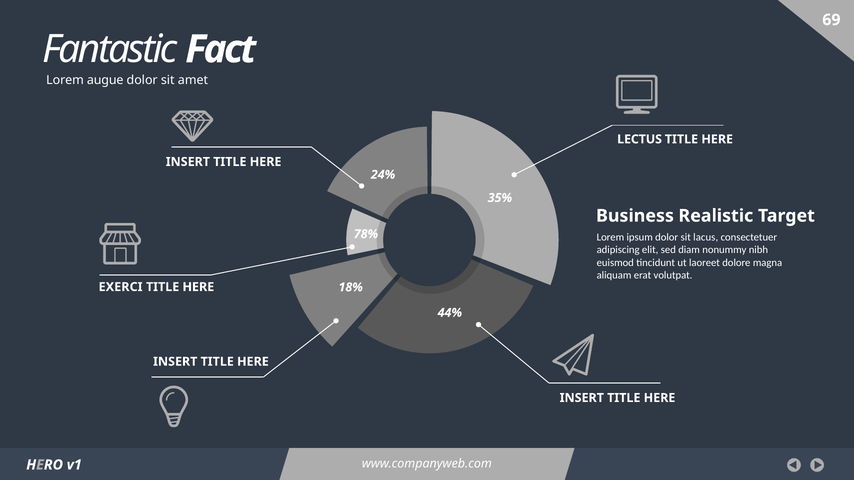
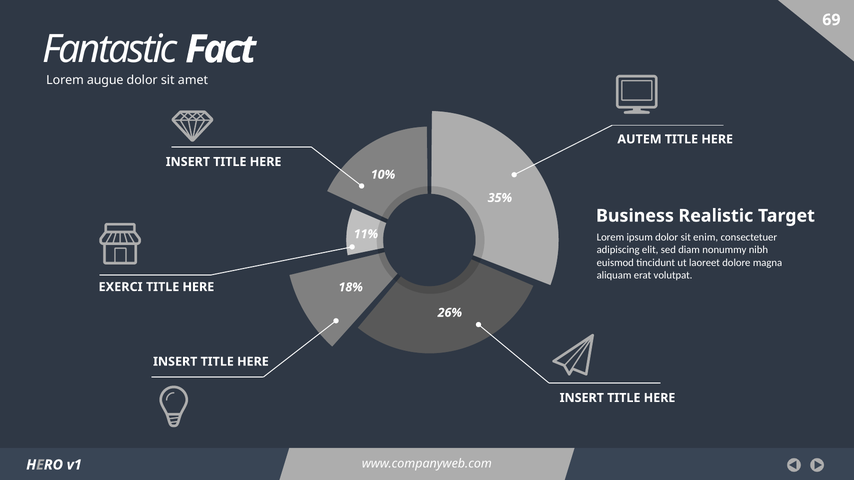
LECTUS: LECTUS -> AUTEM
24%: 24% -> 10%
78%: 78% -> 11%
lacus: lacus -> enim
44%: 44% -> 26%
